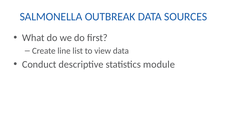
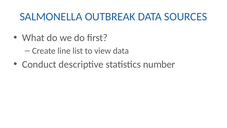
module: module -> number
